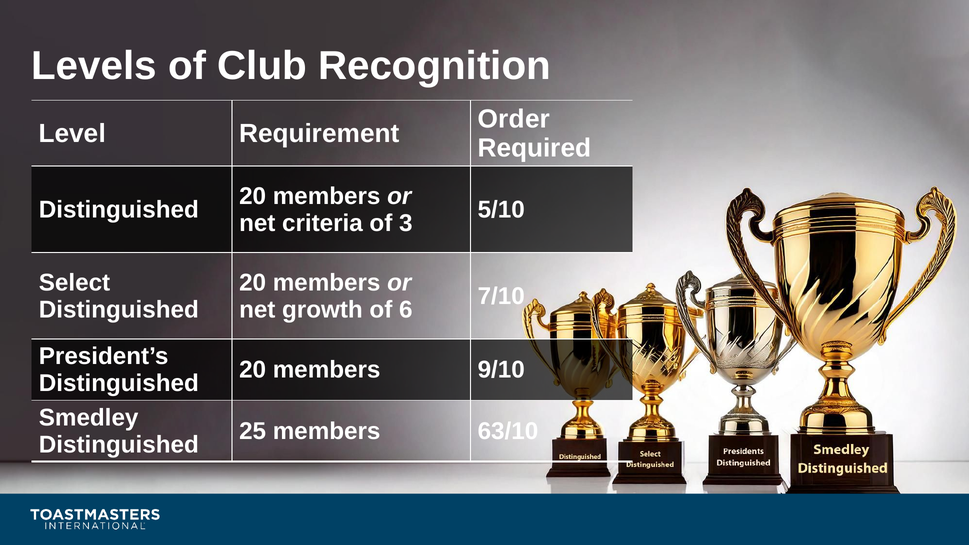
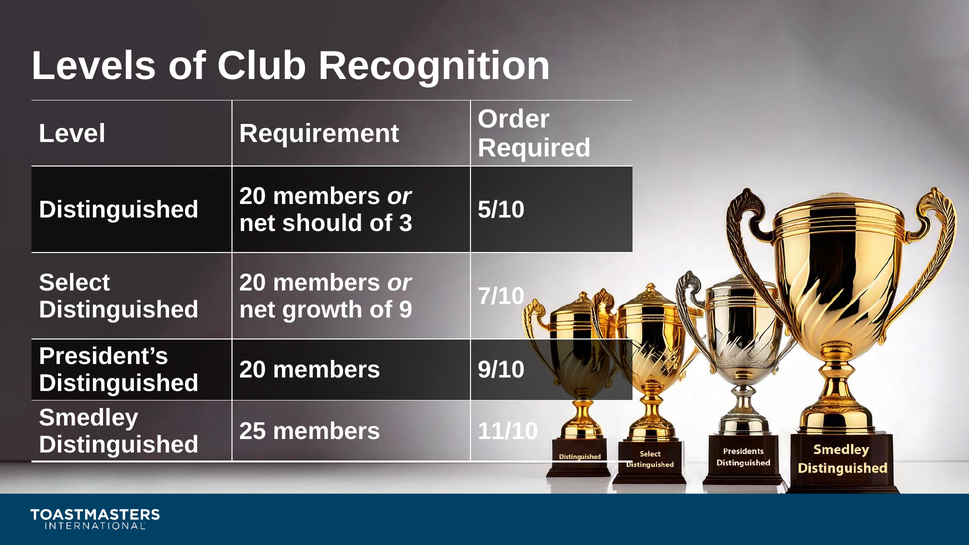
criteria: criteria -> should
6: 6 -> 9
63/10: 63/10 -> 11/10
